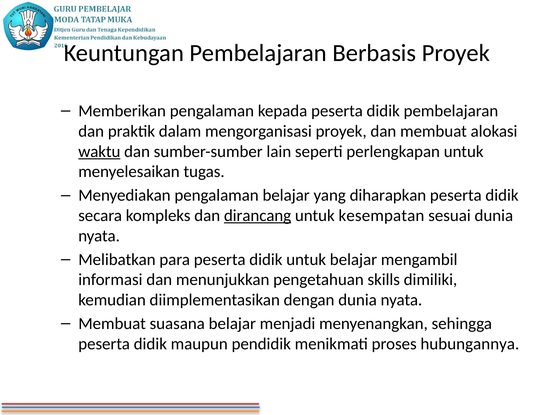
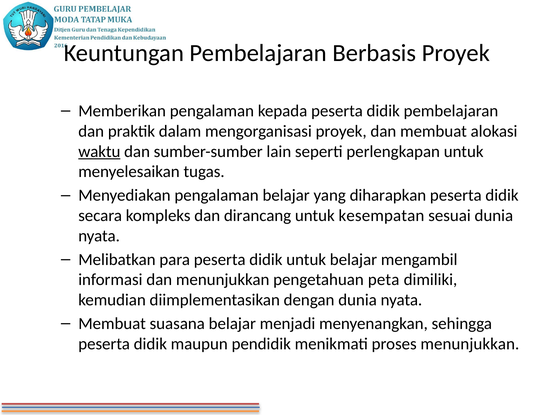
dirancang underline: present -> none
skills: skills -> peta
proses hubungannya: hubungannya -> menunjukkan
